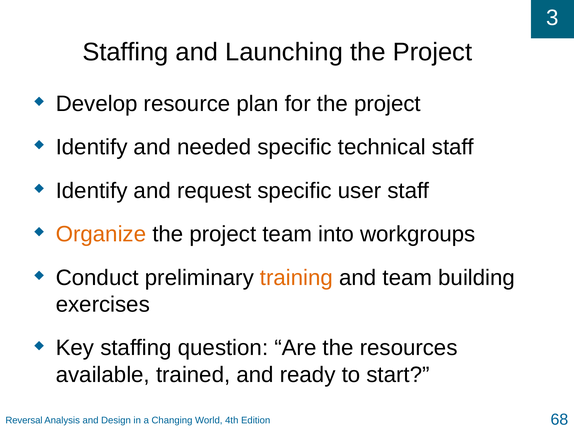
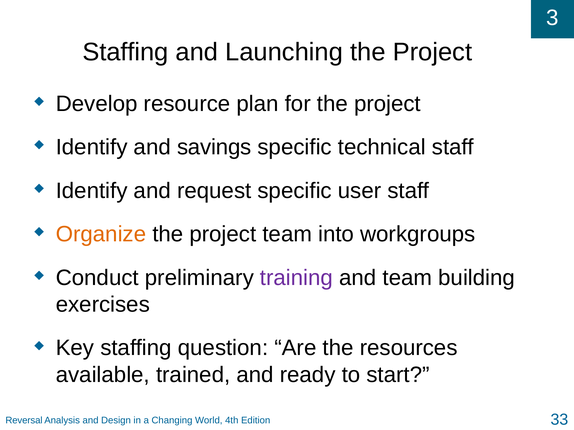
needed: needed -> savings
training colour: orange -> purple
68: 68 -> 33
